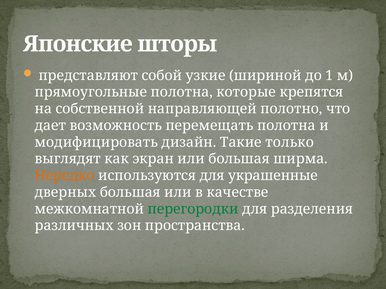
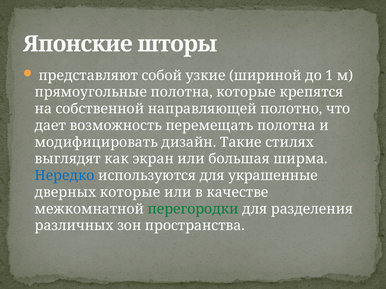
только: только -> стилях
Нередко colour: orange -> blue
дверных большая: большая -> которые
